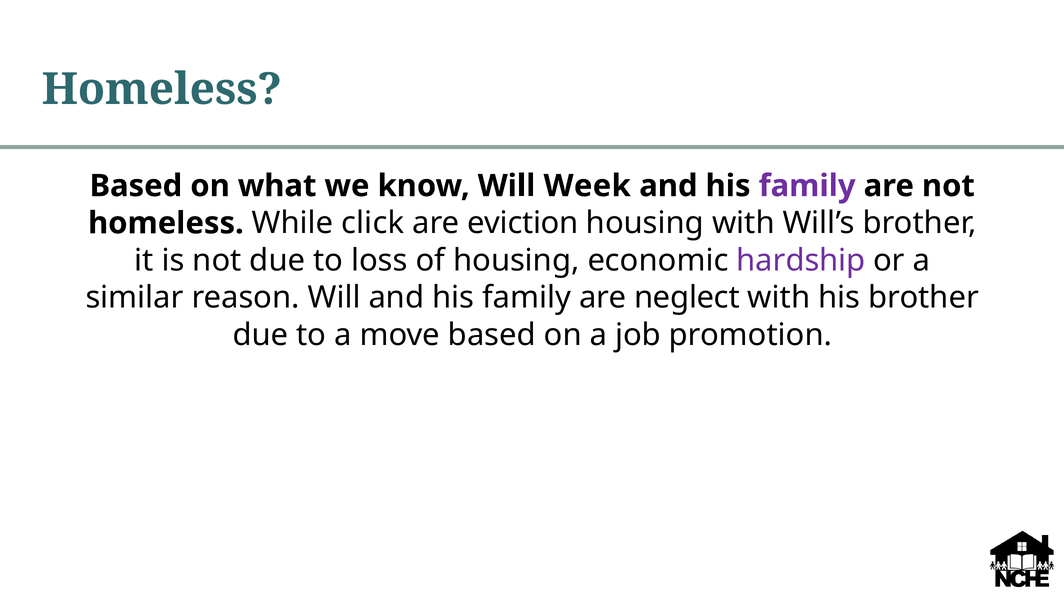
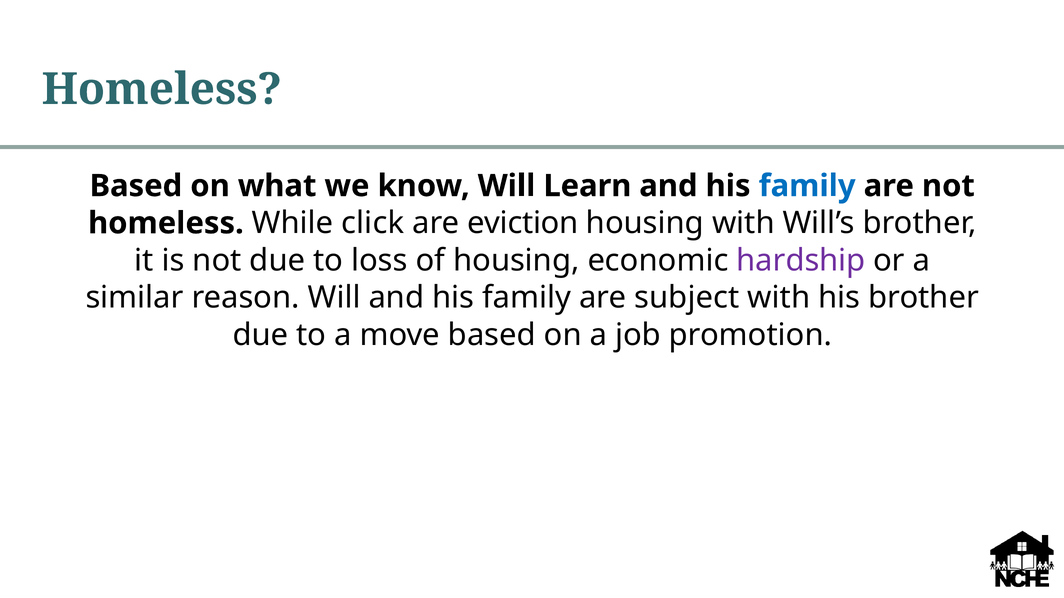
Week: Week -> Learn
family at (807, 186) colour: purple -> blue
neglect: neglect -> subject
